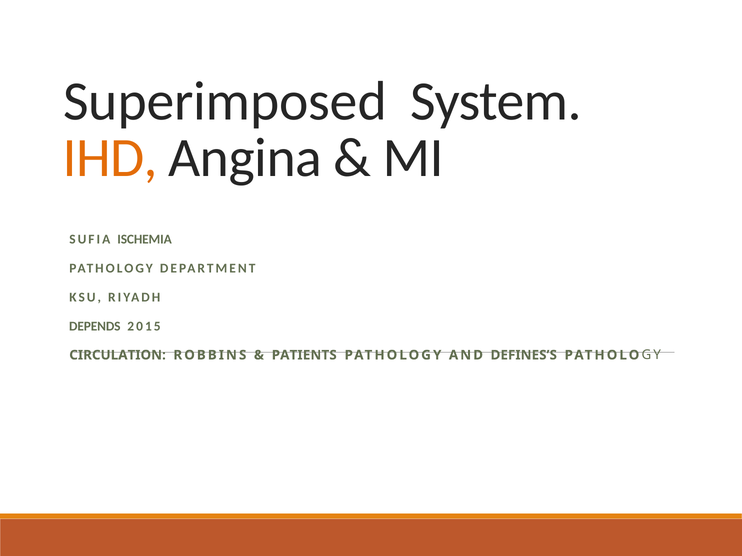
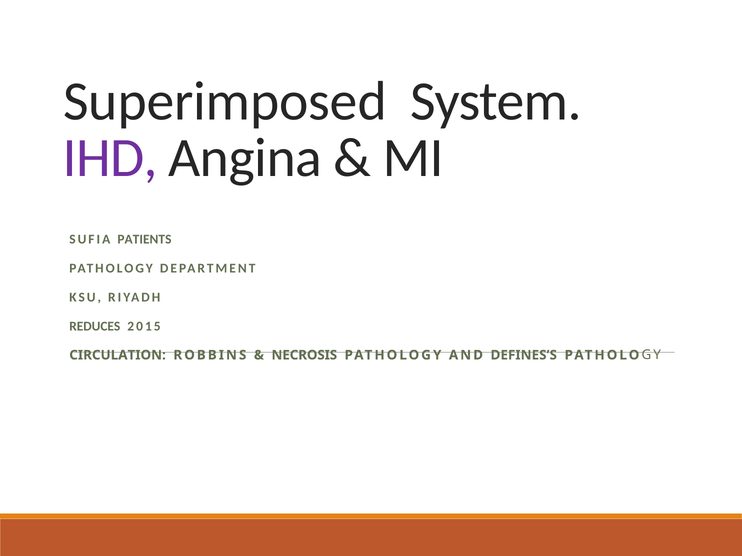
IHD colour: orange -> purple
ISCHEMIA: ISCHEMIA -> PATIENTS
DEPENDS: DEPENDS -> REDUCES
PATIENTS: PATIENTS -> NECROSIS
